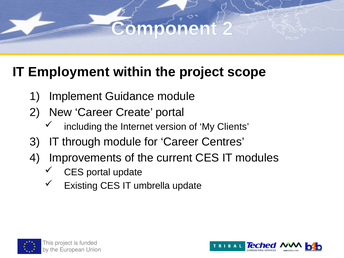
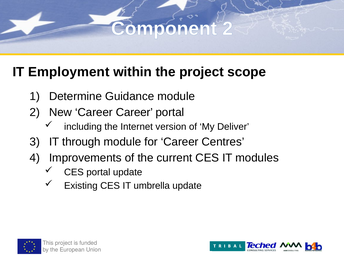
Implement: Implement -> Determine
Career Create: Create -> Career
Clients: Clients -> Deliver
